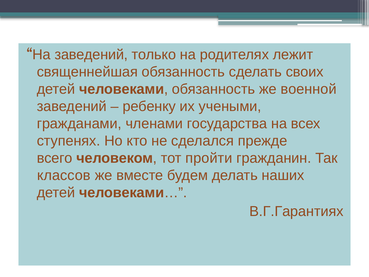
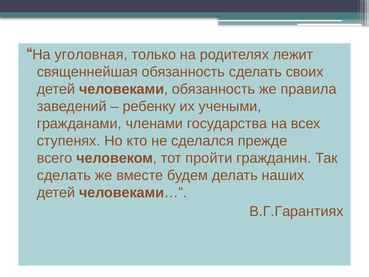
На заведений: заведений -> уголовная
военной: военной -> правила
классов at (64, 175): классов -> сделать
